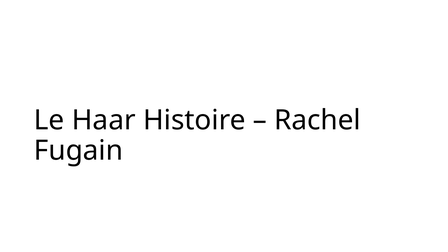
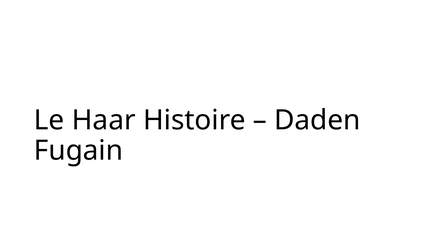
Rachel: Rachel -> Daden
